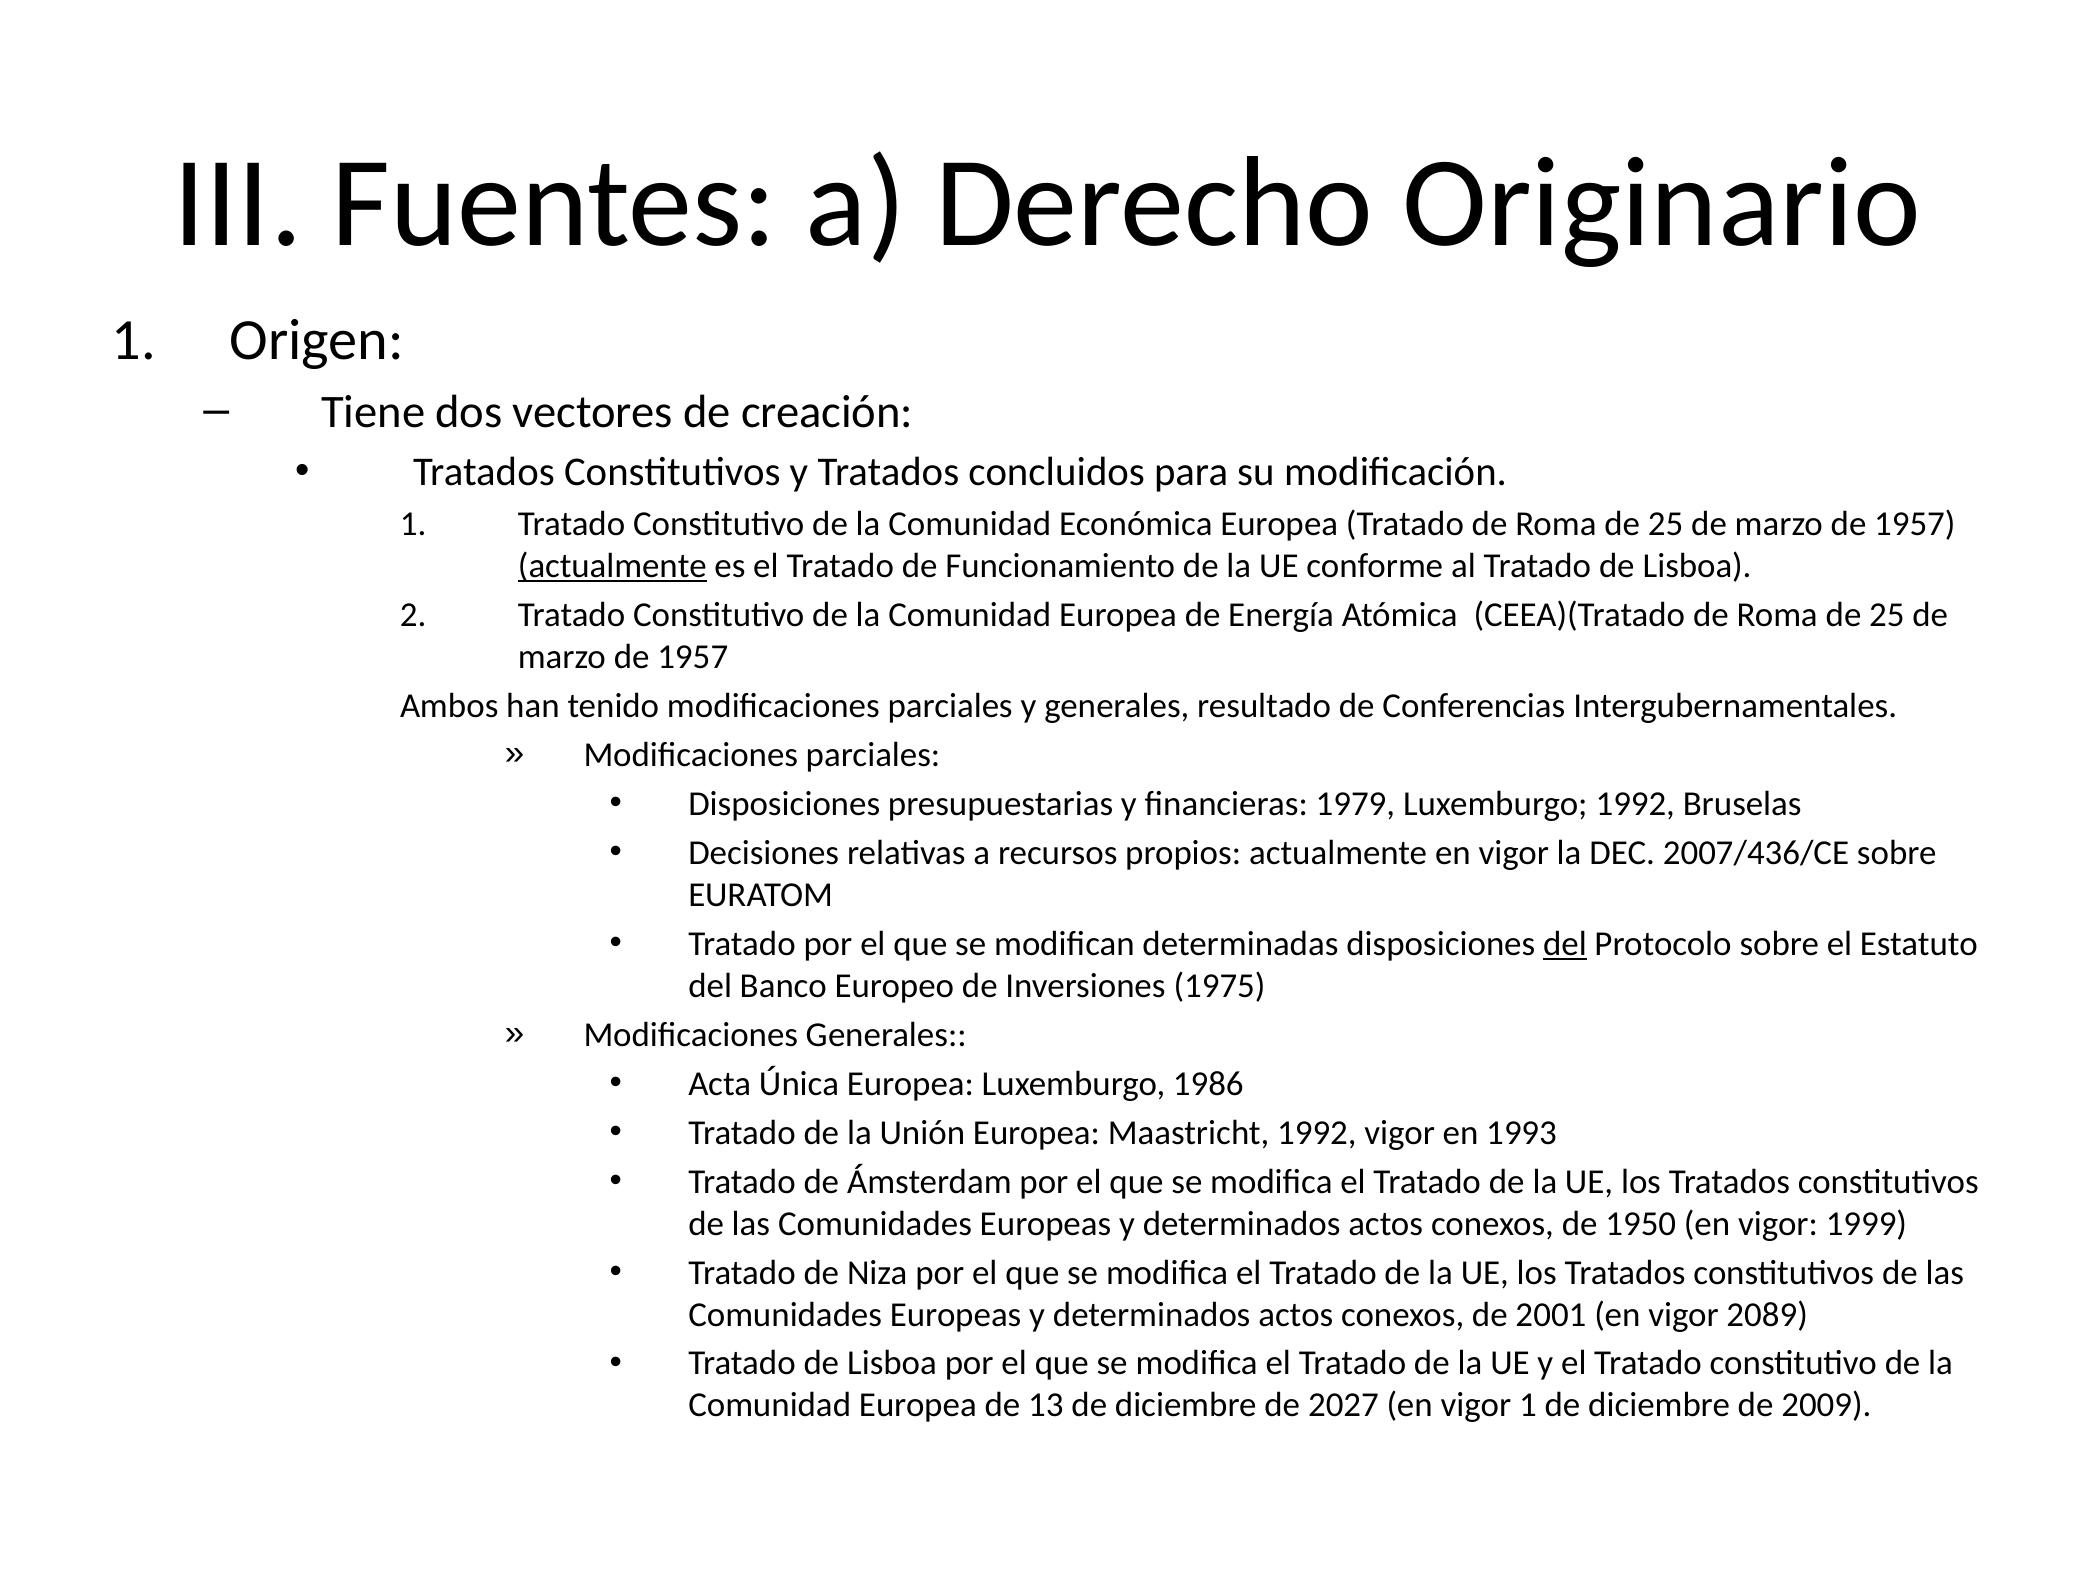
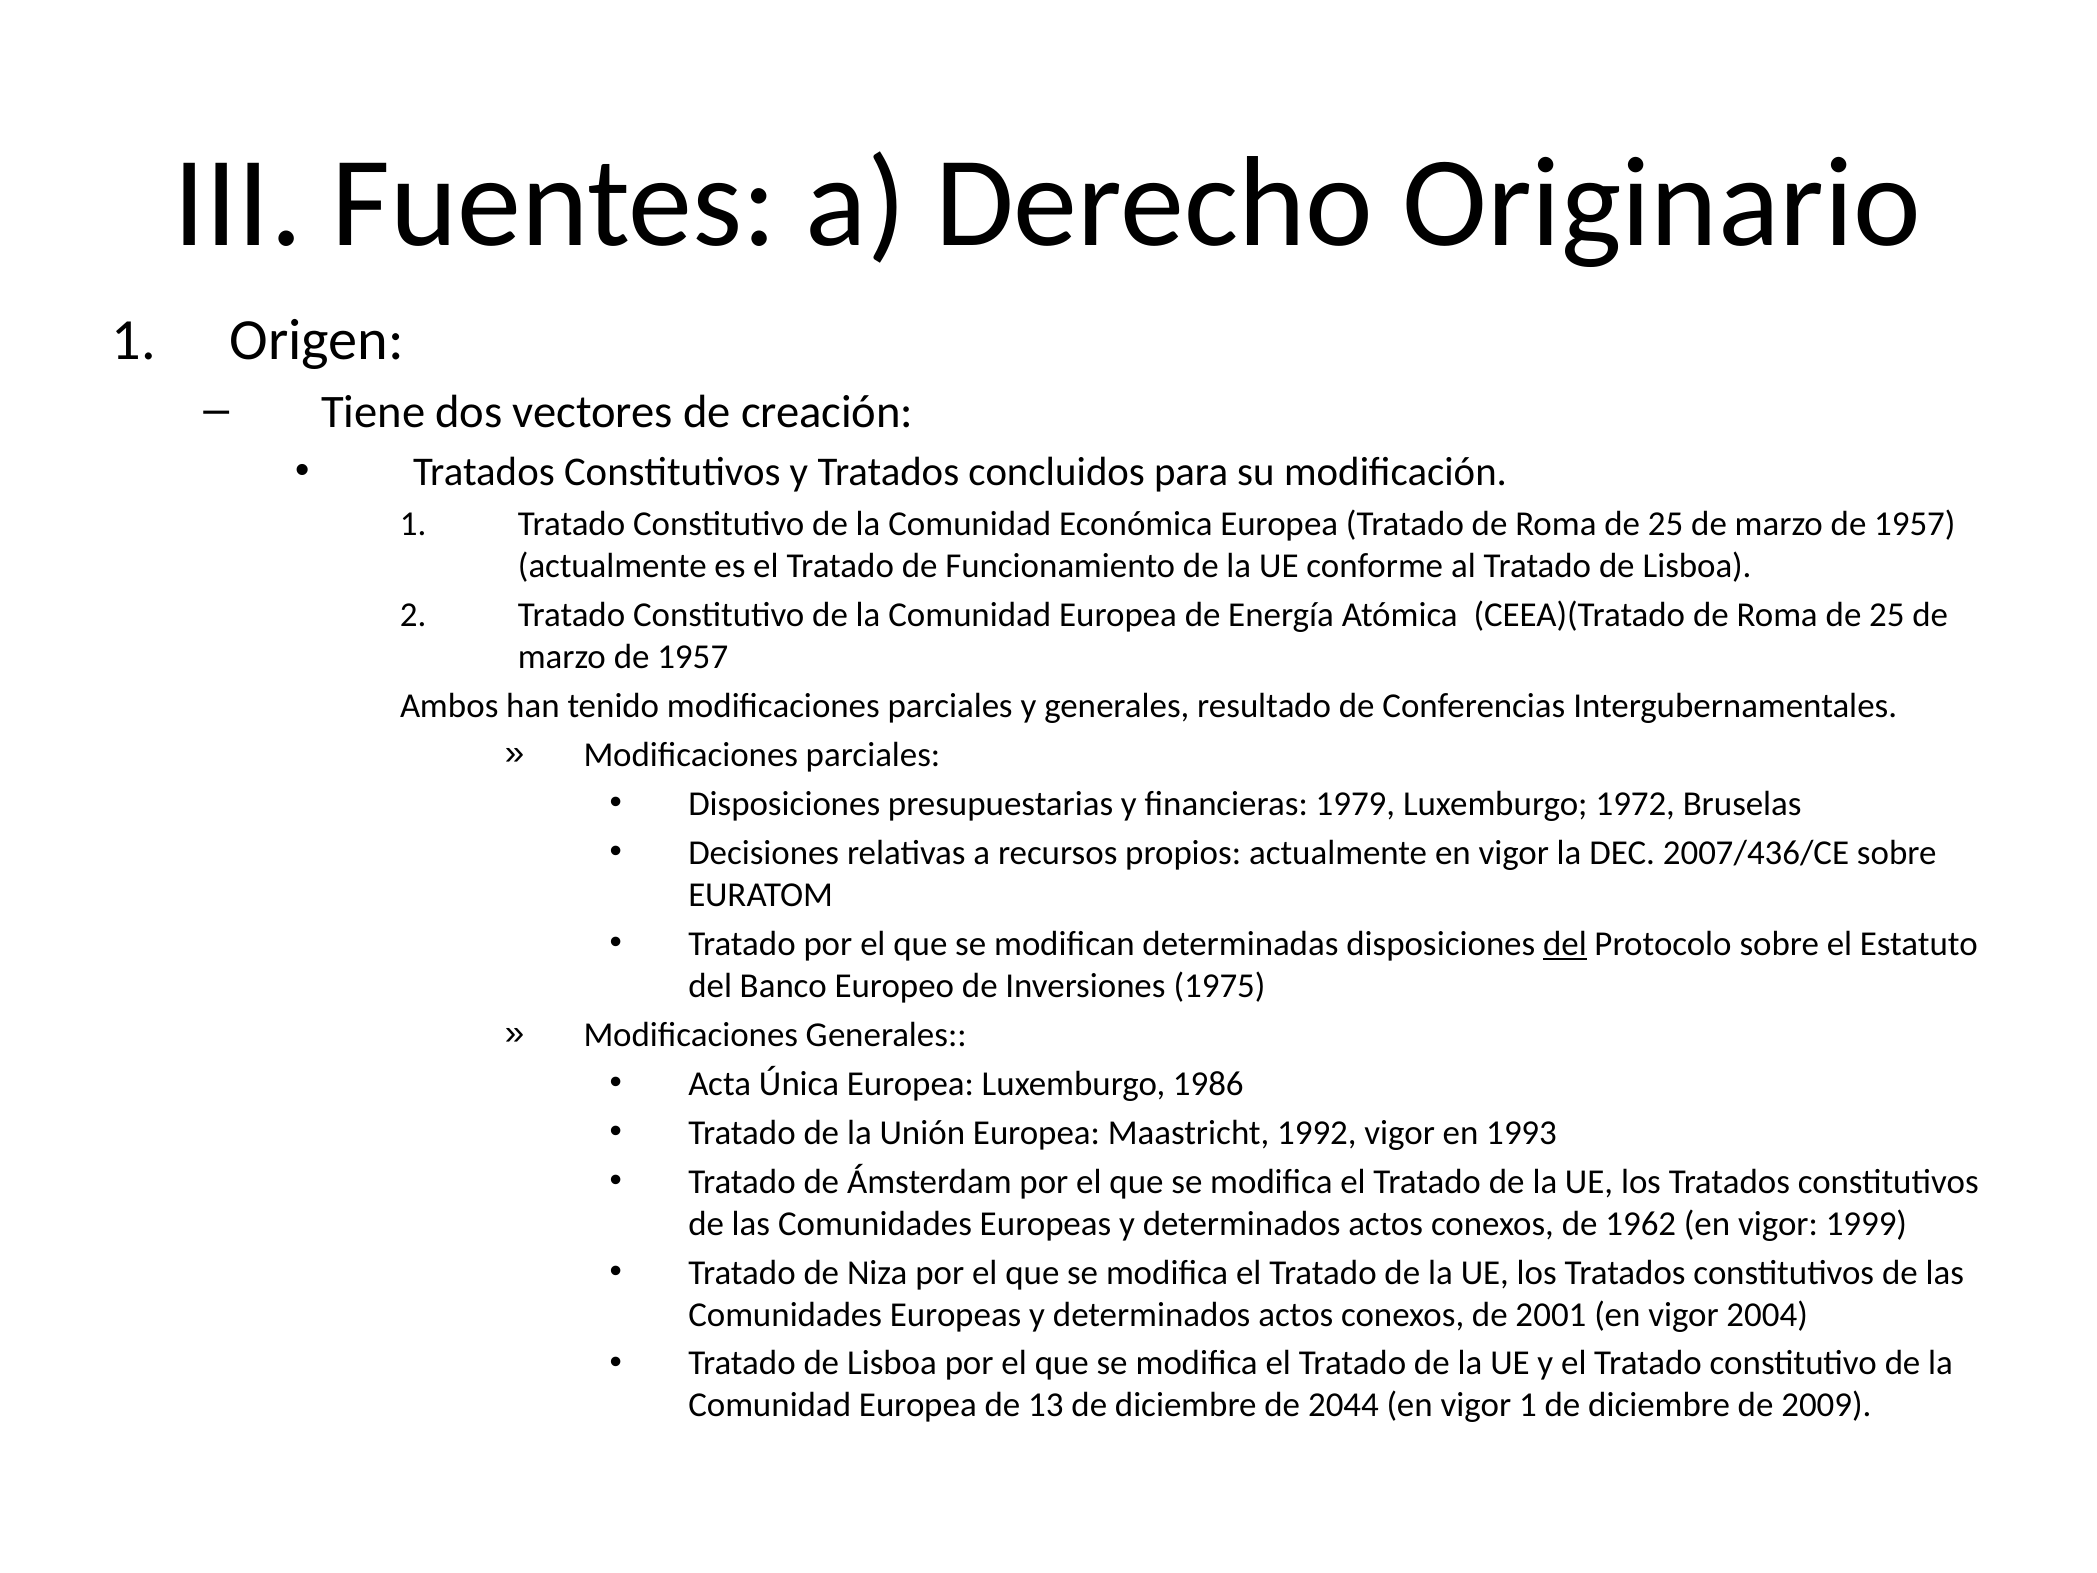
actualmente at (612, 566) underline: present -> none
Luxemburgo 1992: 1992 -> 1972
1950: 1950 -> 1962
2089: 2089 -> 2004
2027: 2027 -> 2044
